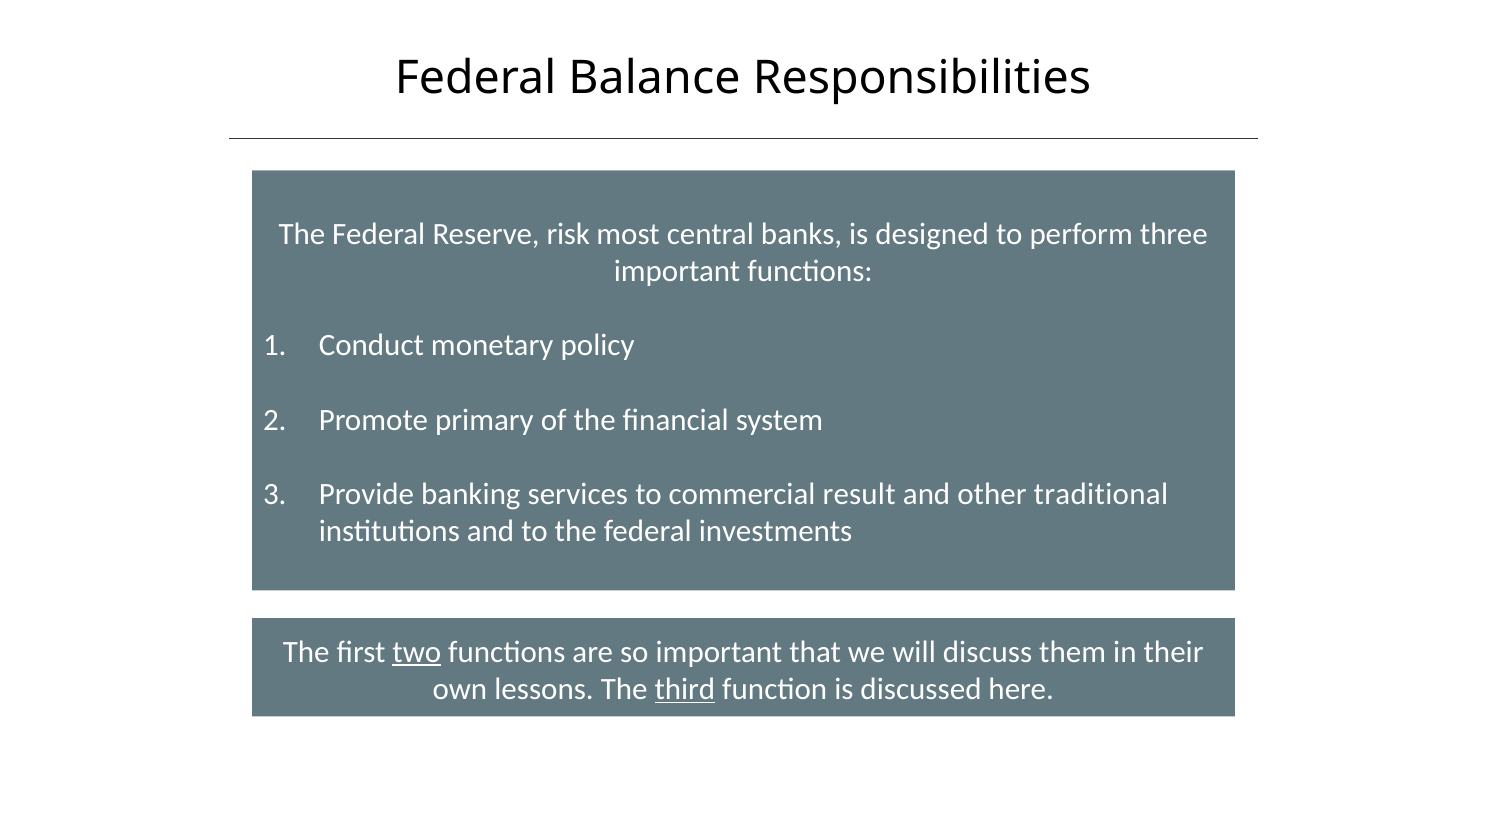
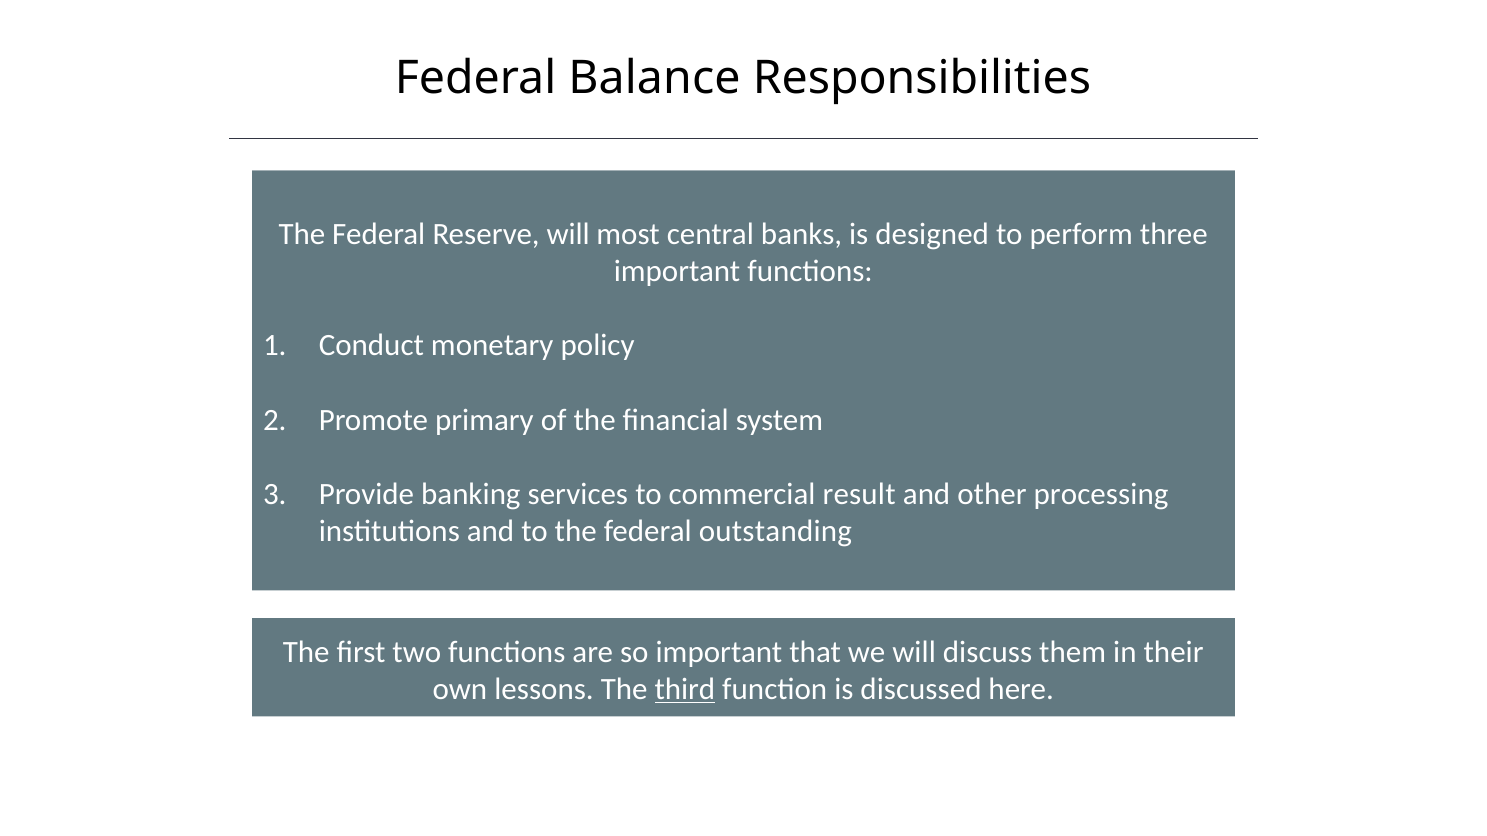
Reserve risk: risk -> will
traditional: traditional -> processing
investments: investments -> outstanding
two underline: present -> none
